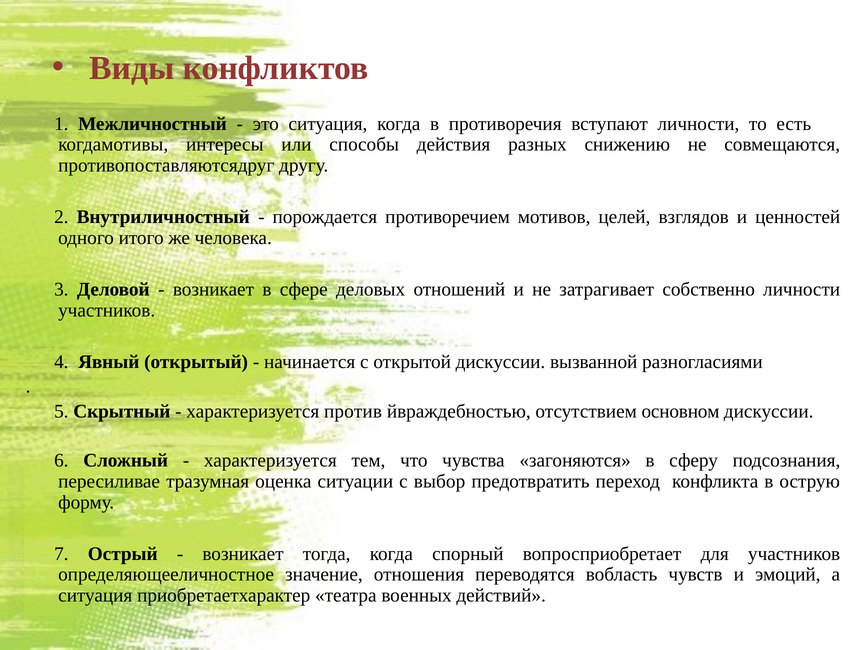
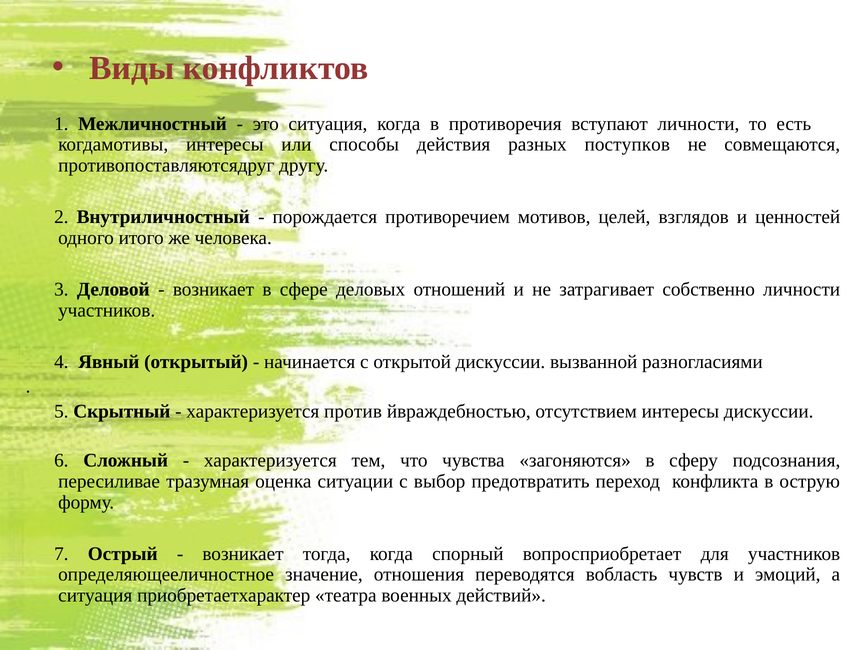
снижению: снижению -> поступков
отсутствием основном: основном -> интересы
